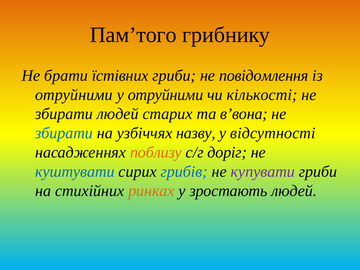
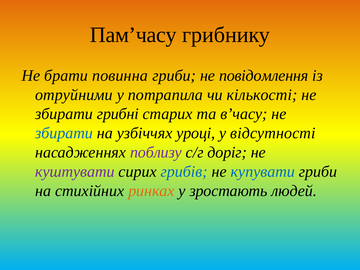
Пам’того: Пам’того -> Пам’часу
їстівних: їстівних -> повинна
у отруйними: отруйними -> потрапила
збирати людей: людей -> грибні
в’вона: в’вона -> в’часу
назву: назву -> уроці
поблизу colour: orange -> purple
куштувати colour: blue -> purple
купувати colour: purple -> blue
